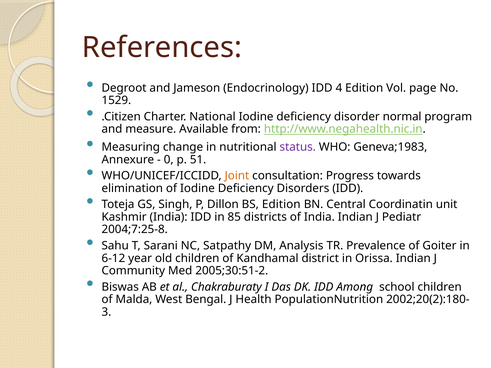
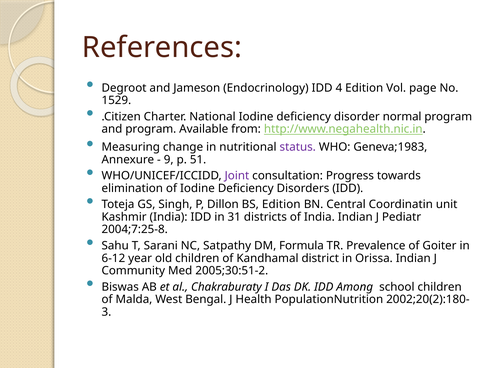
and measure: measure -> program
0: 0 -> 9
Joint colour: orange -> purple
85: 85 -> 31
Analysis: Analysis -> Formula
